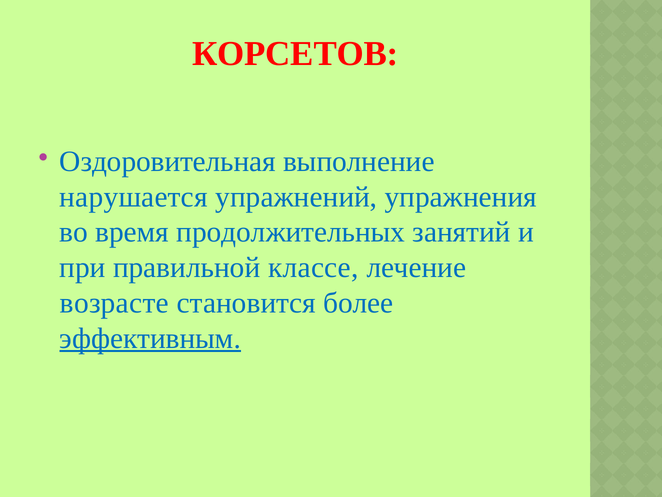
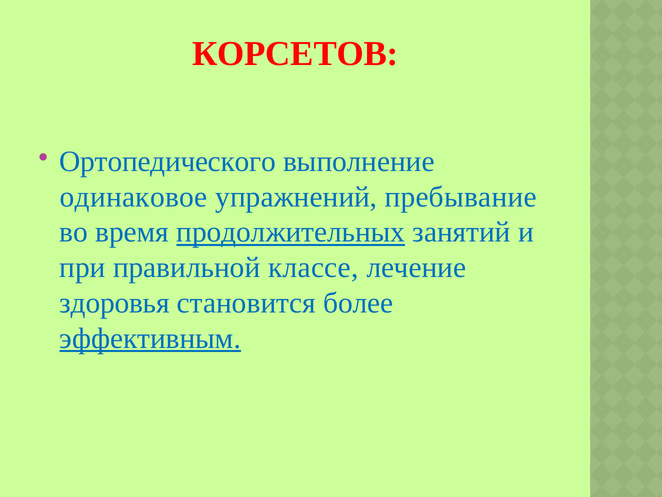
Оздоровительная: Оздоровительная -> Ортопедического
нарушается: нарушается -> одинаковое
упражнения: упражнения -> пребывание
продолжительных underline: none -> present
возрасте: возрасте -> здоровья
